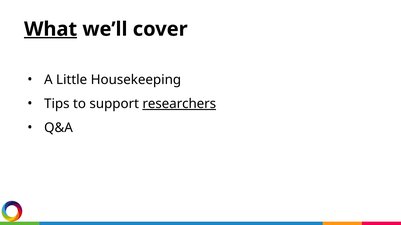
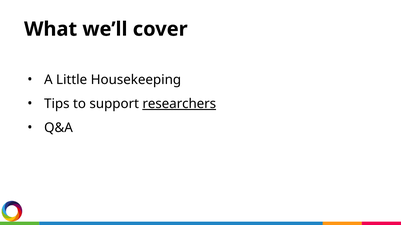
What underline: present -> none
